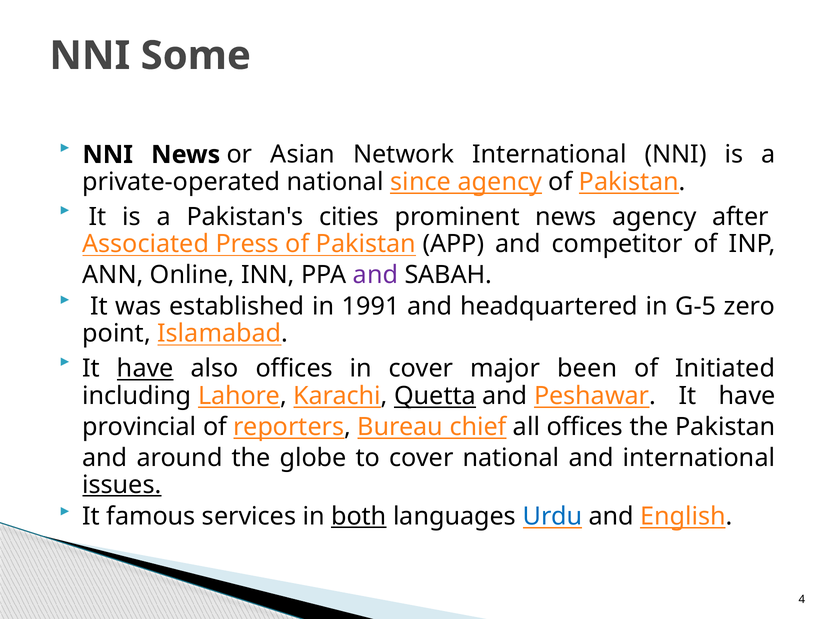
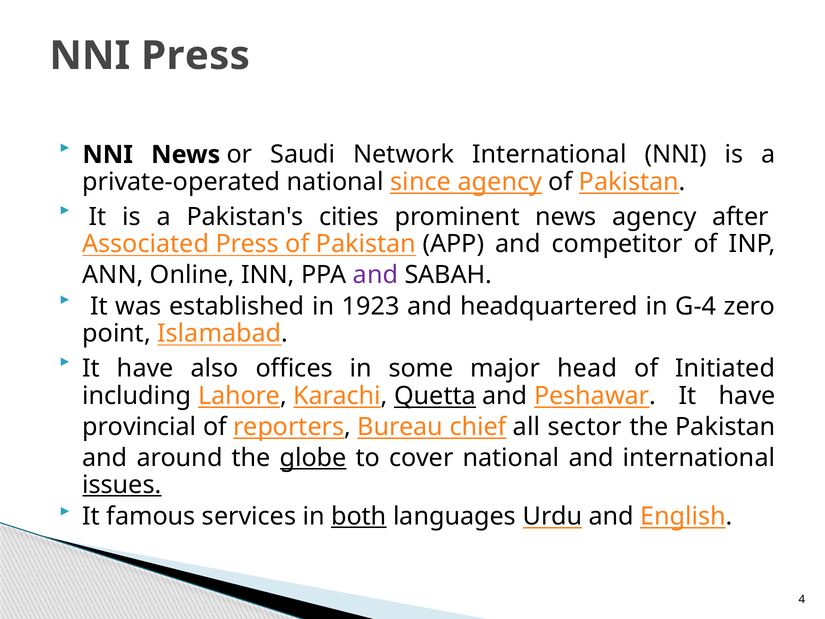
NNI Some: Some -> Press
Asian: Asian -> Saudi
1991: 1991 -> 1923
G-5: G-5 -> G-4
have at (145, 369) underline: present -> none
in cover: cover -> some
been: been -> head
all offices: offices -> sector
globe underline: none -> present
Urdu colour: blue -> black
